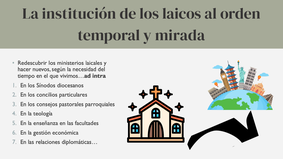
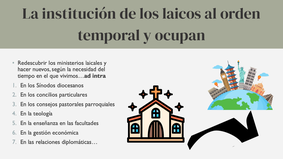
mirada: mirada -> ocupan
